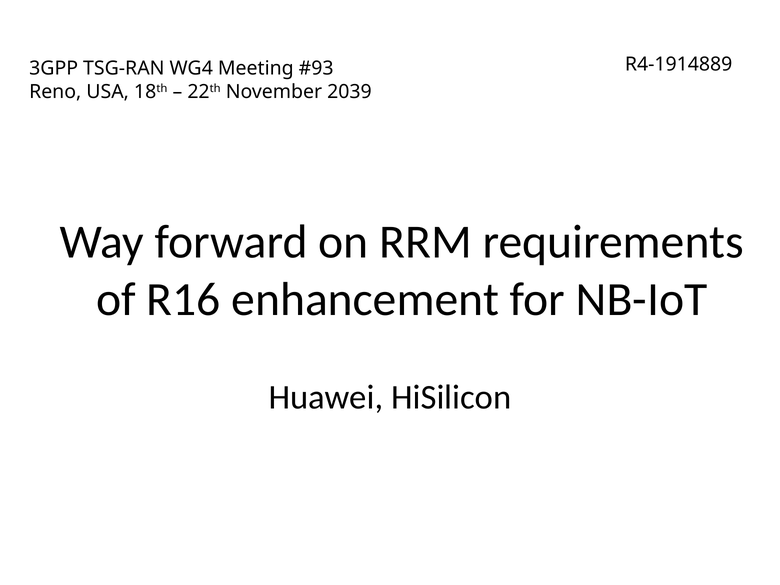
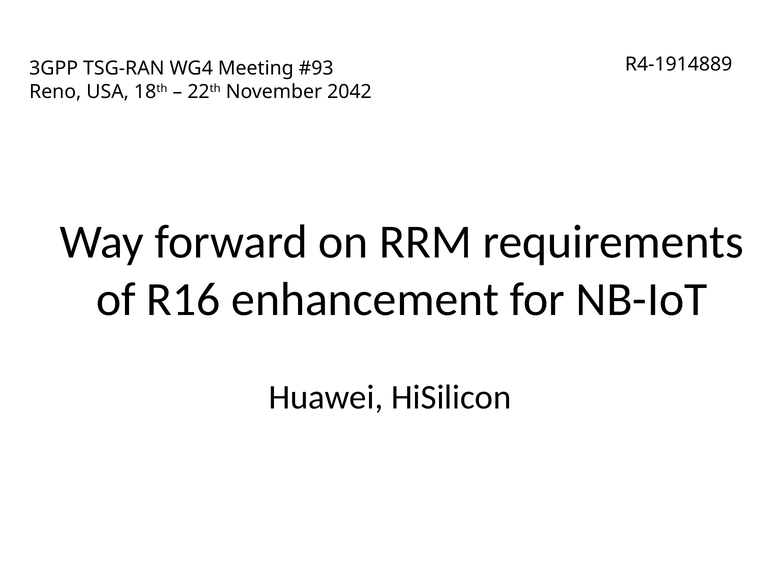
2039: 2039 -> 2042
